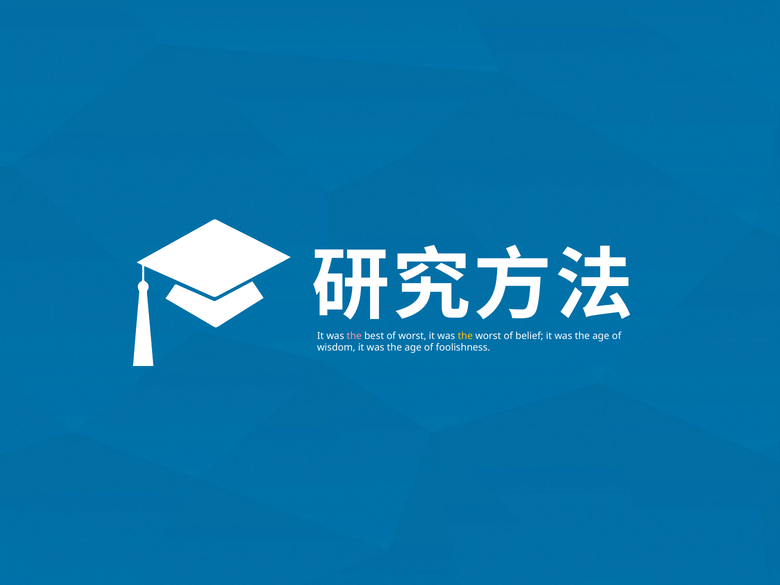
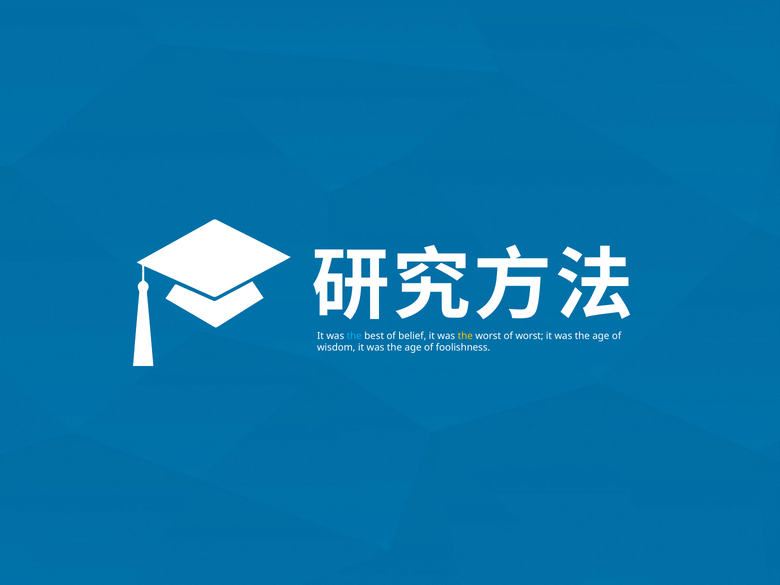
the at (354, 336) colour: pink -> light blue
of worst: worst -> belief
of belief: belief -> worst
